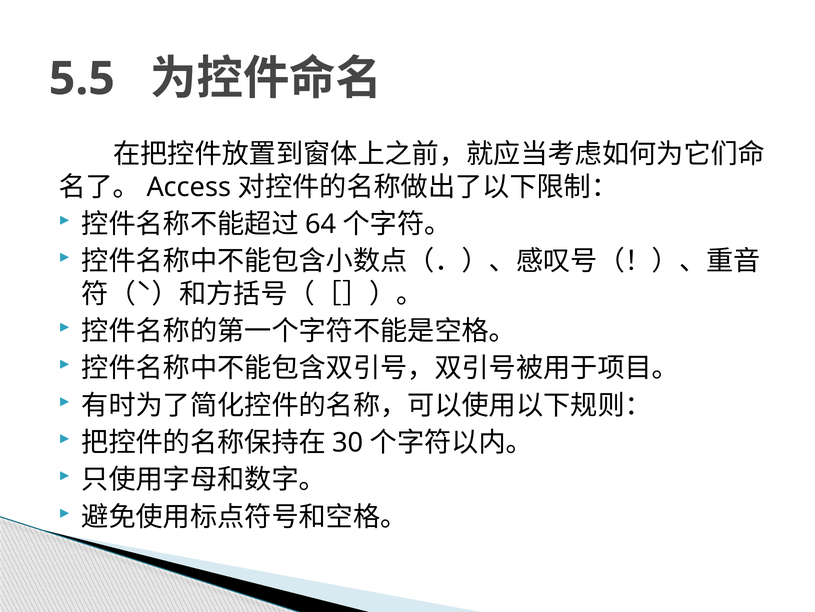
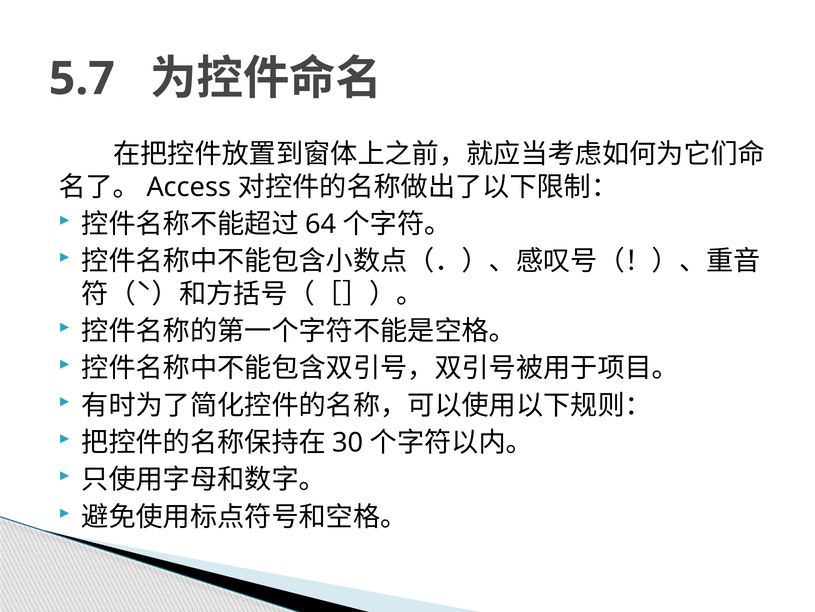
5.5: 5.5 -> 5.7
